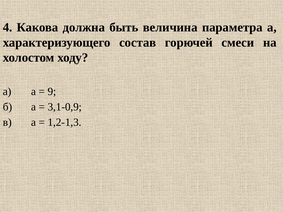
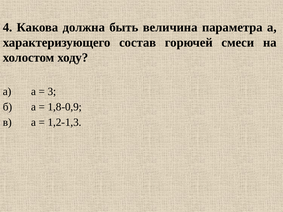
9: 9 -> 3
3,1-0,9: 3,1-0,9 -> 1,8-0,9
